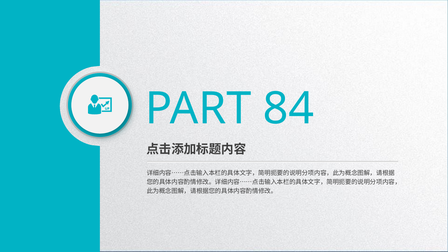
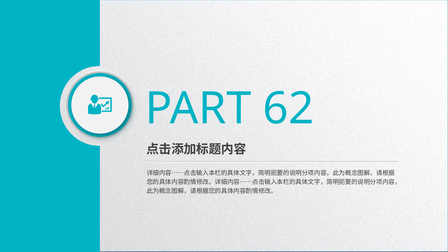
84: 84 -> 62
